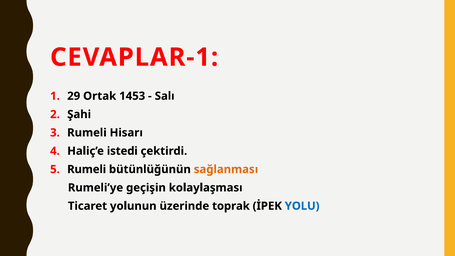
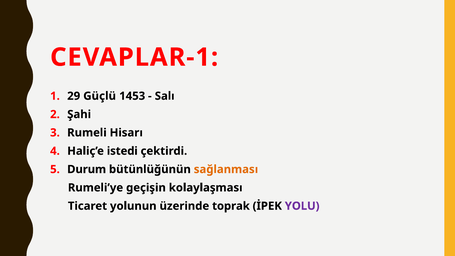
Ortak: Ortak -> Güçlü
Rumeli at (87, 169): Rumeli -> Durum
YOLU colour: blue -> purple
